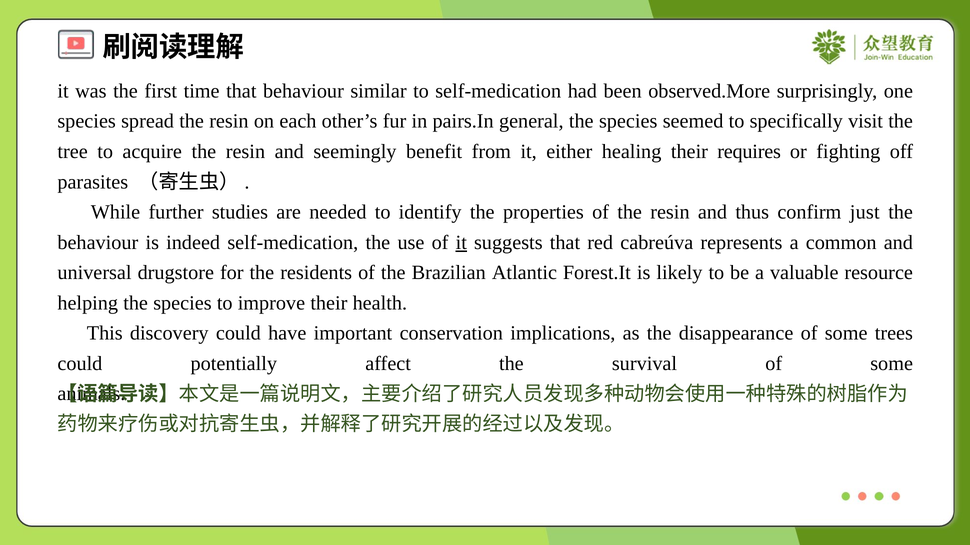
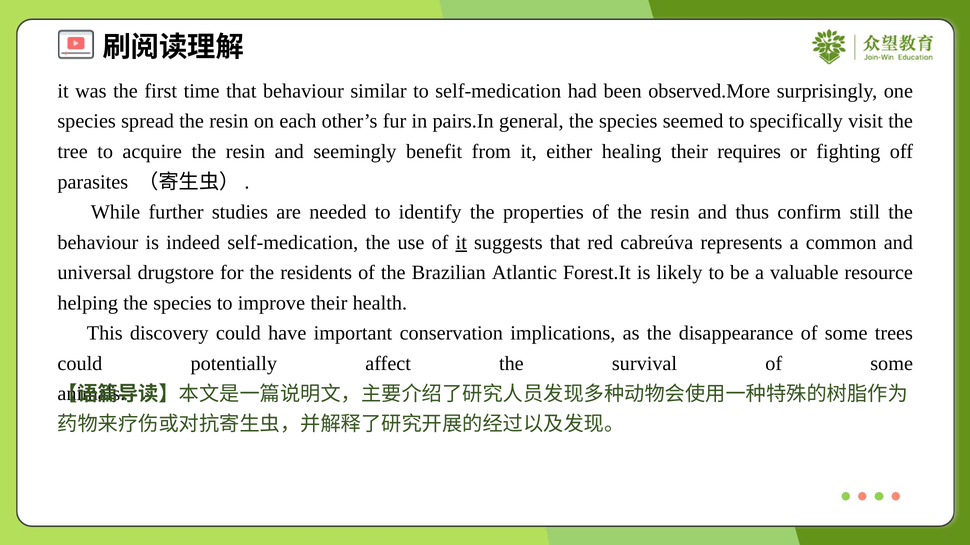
just: just -> still
